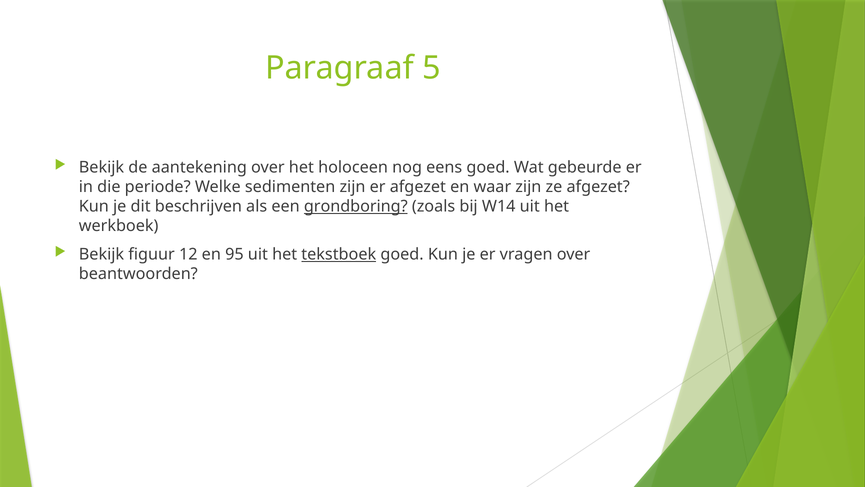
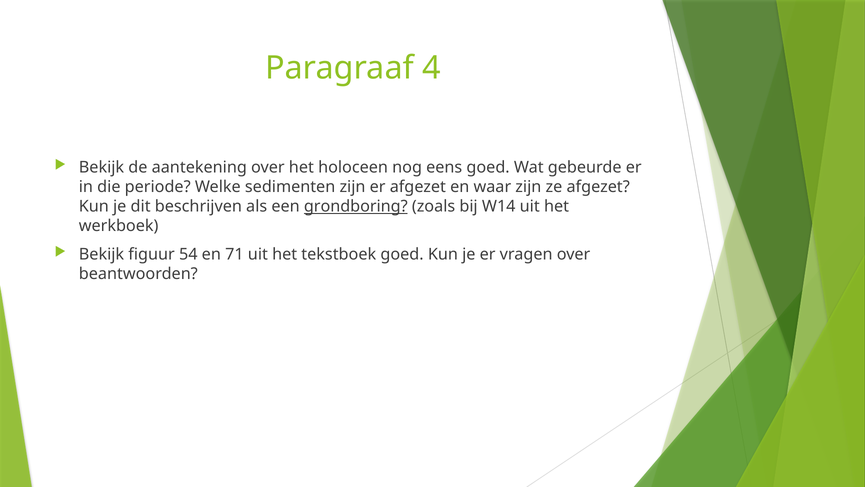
5: 5 -> 4
12: 12 -> 54
95: 95 -> 71
tekstboek underline: present -> none
